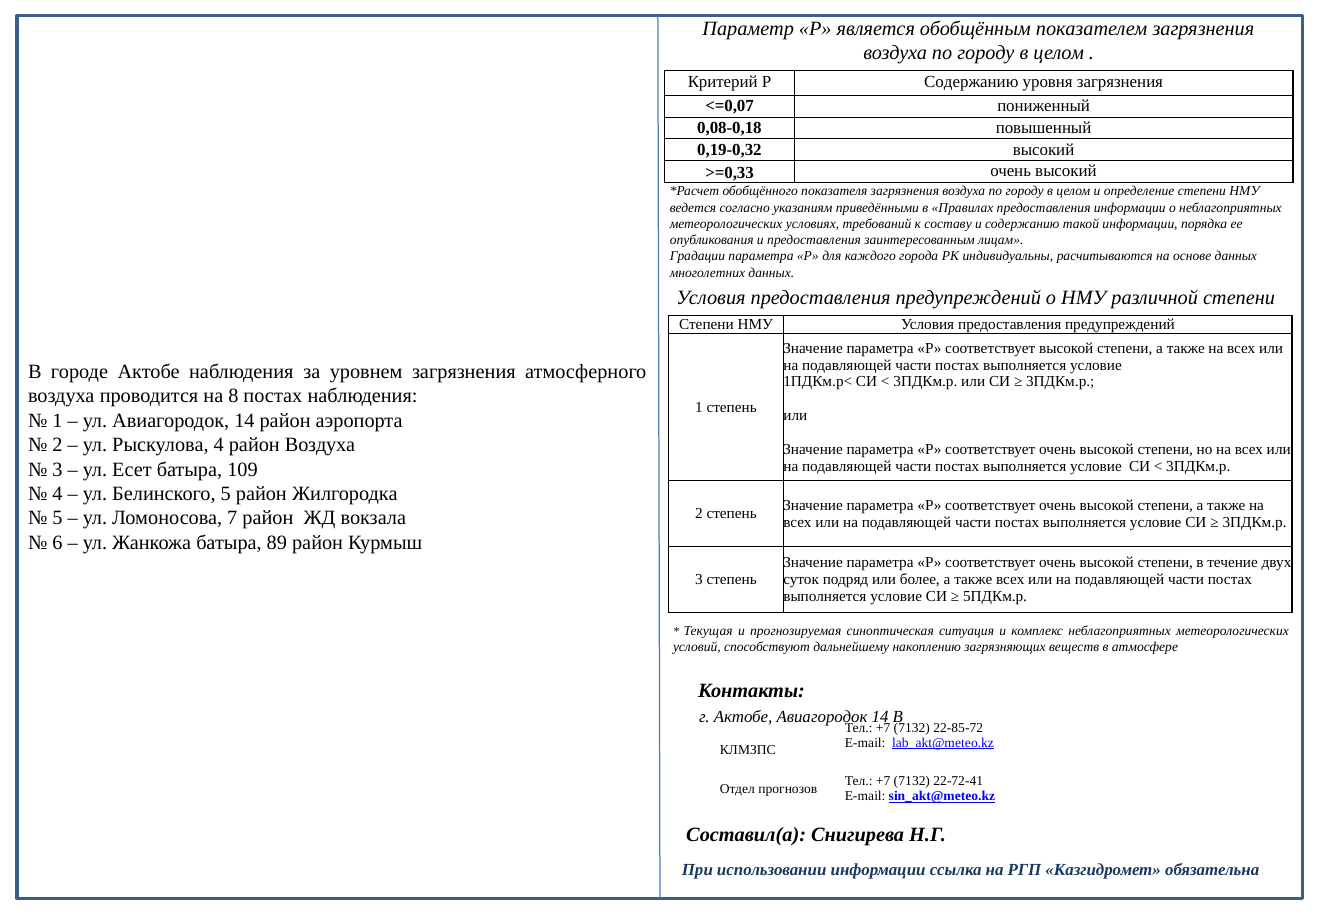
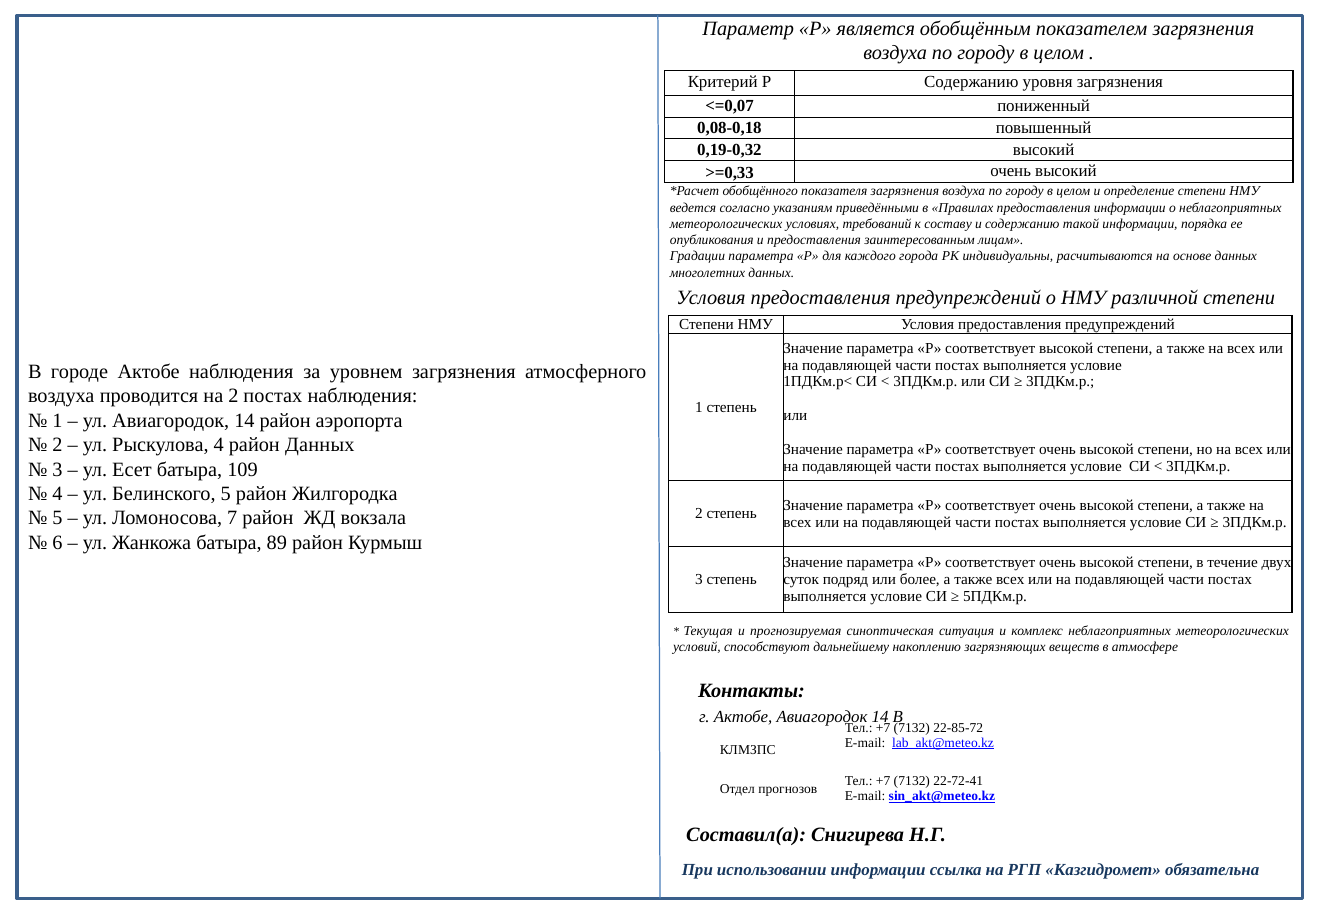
на 8: 8 -> 2
район Воздуха: Воздуха -> Данных
